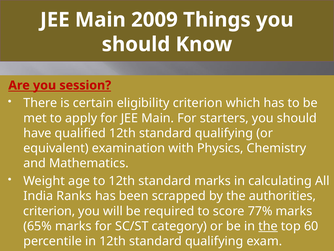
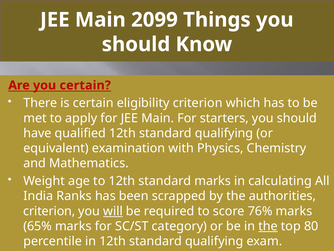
2009: 2009 -> 2099
you session: session -> certain
will underline: none -> present
77%: 77% -> 76%
60: 60 -> 80
